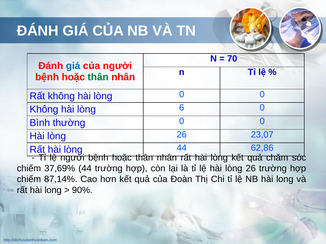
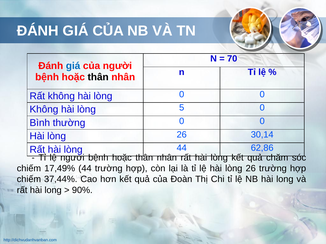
thân at (98, 77) colour: green -> black
6: 6 -> 5
23,07: 23,07 -> 30,14
37,69%: 37,69% -> 17,49%
87,14%: 87,14% -> 37,44%
